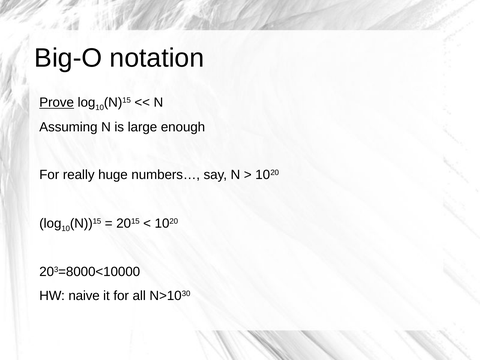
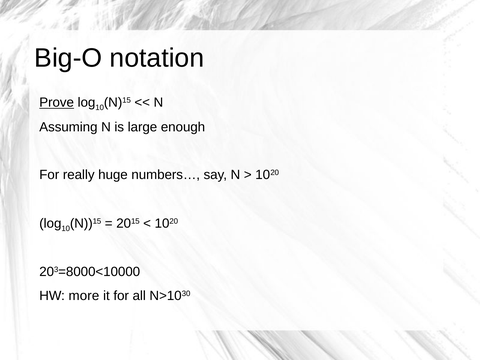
naive: naive -> more
